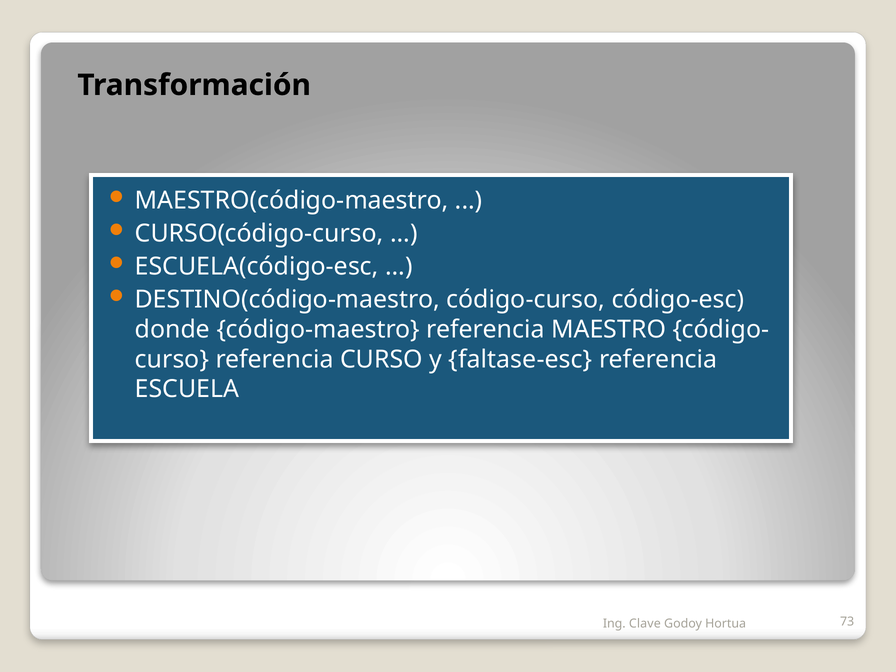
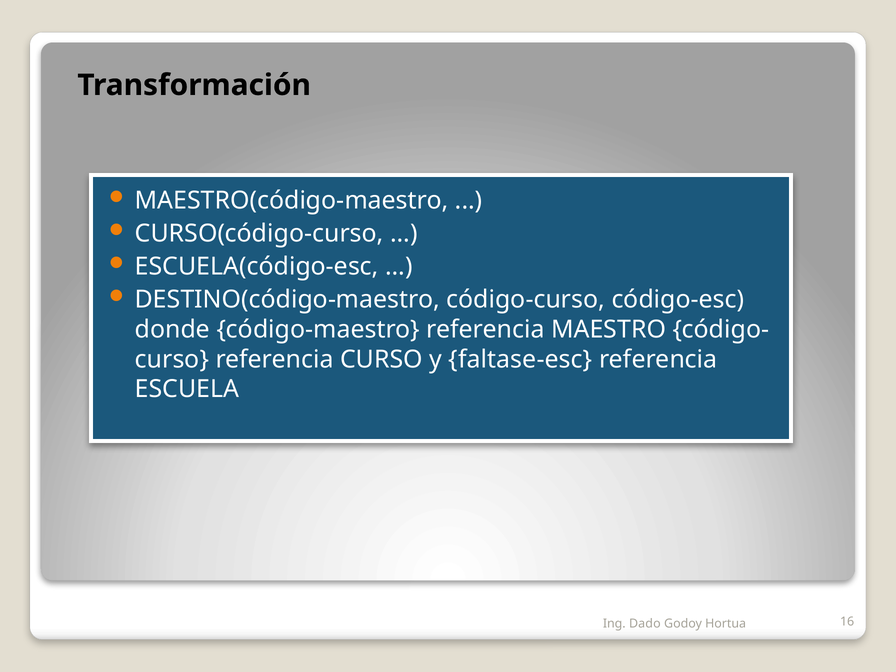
Clave: Clave -> Dado
73: 73 -> 16
